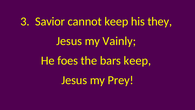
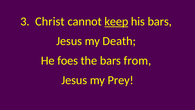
Savior: Savior -> Christ
keep at (116, 21) underline: none -> present
his they: they -> bars
Vainly: Vainly -> Death
bars keep: keep -> from
